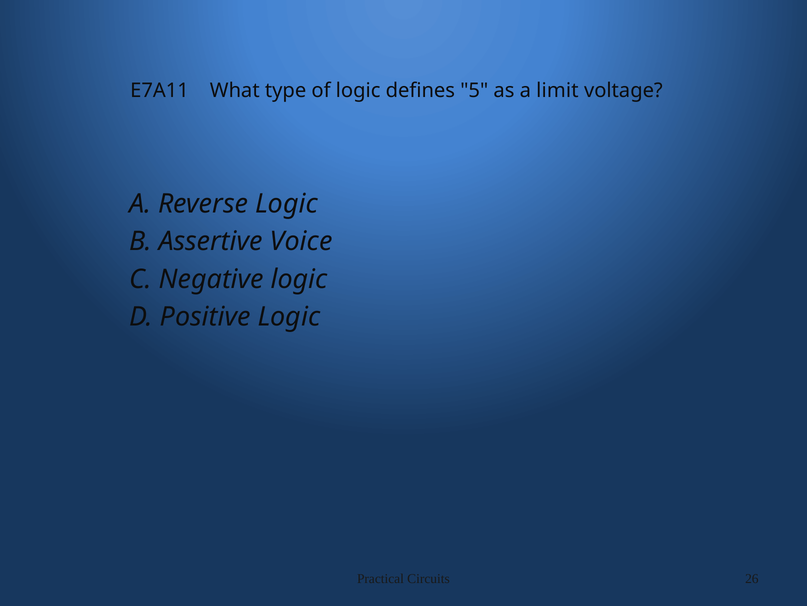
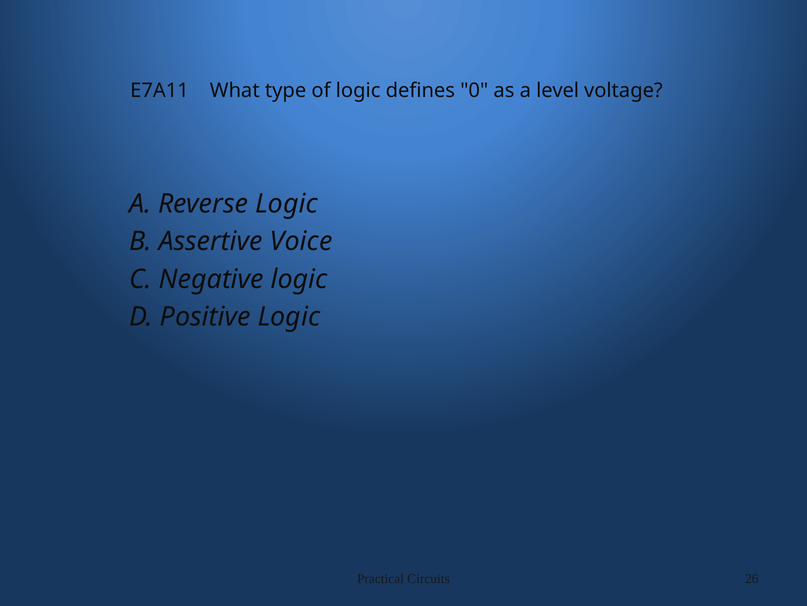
5: 5 -> 0
limit: limit -> level
